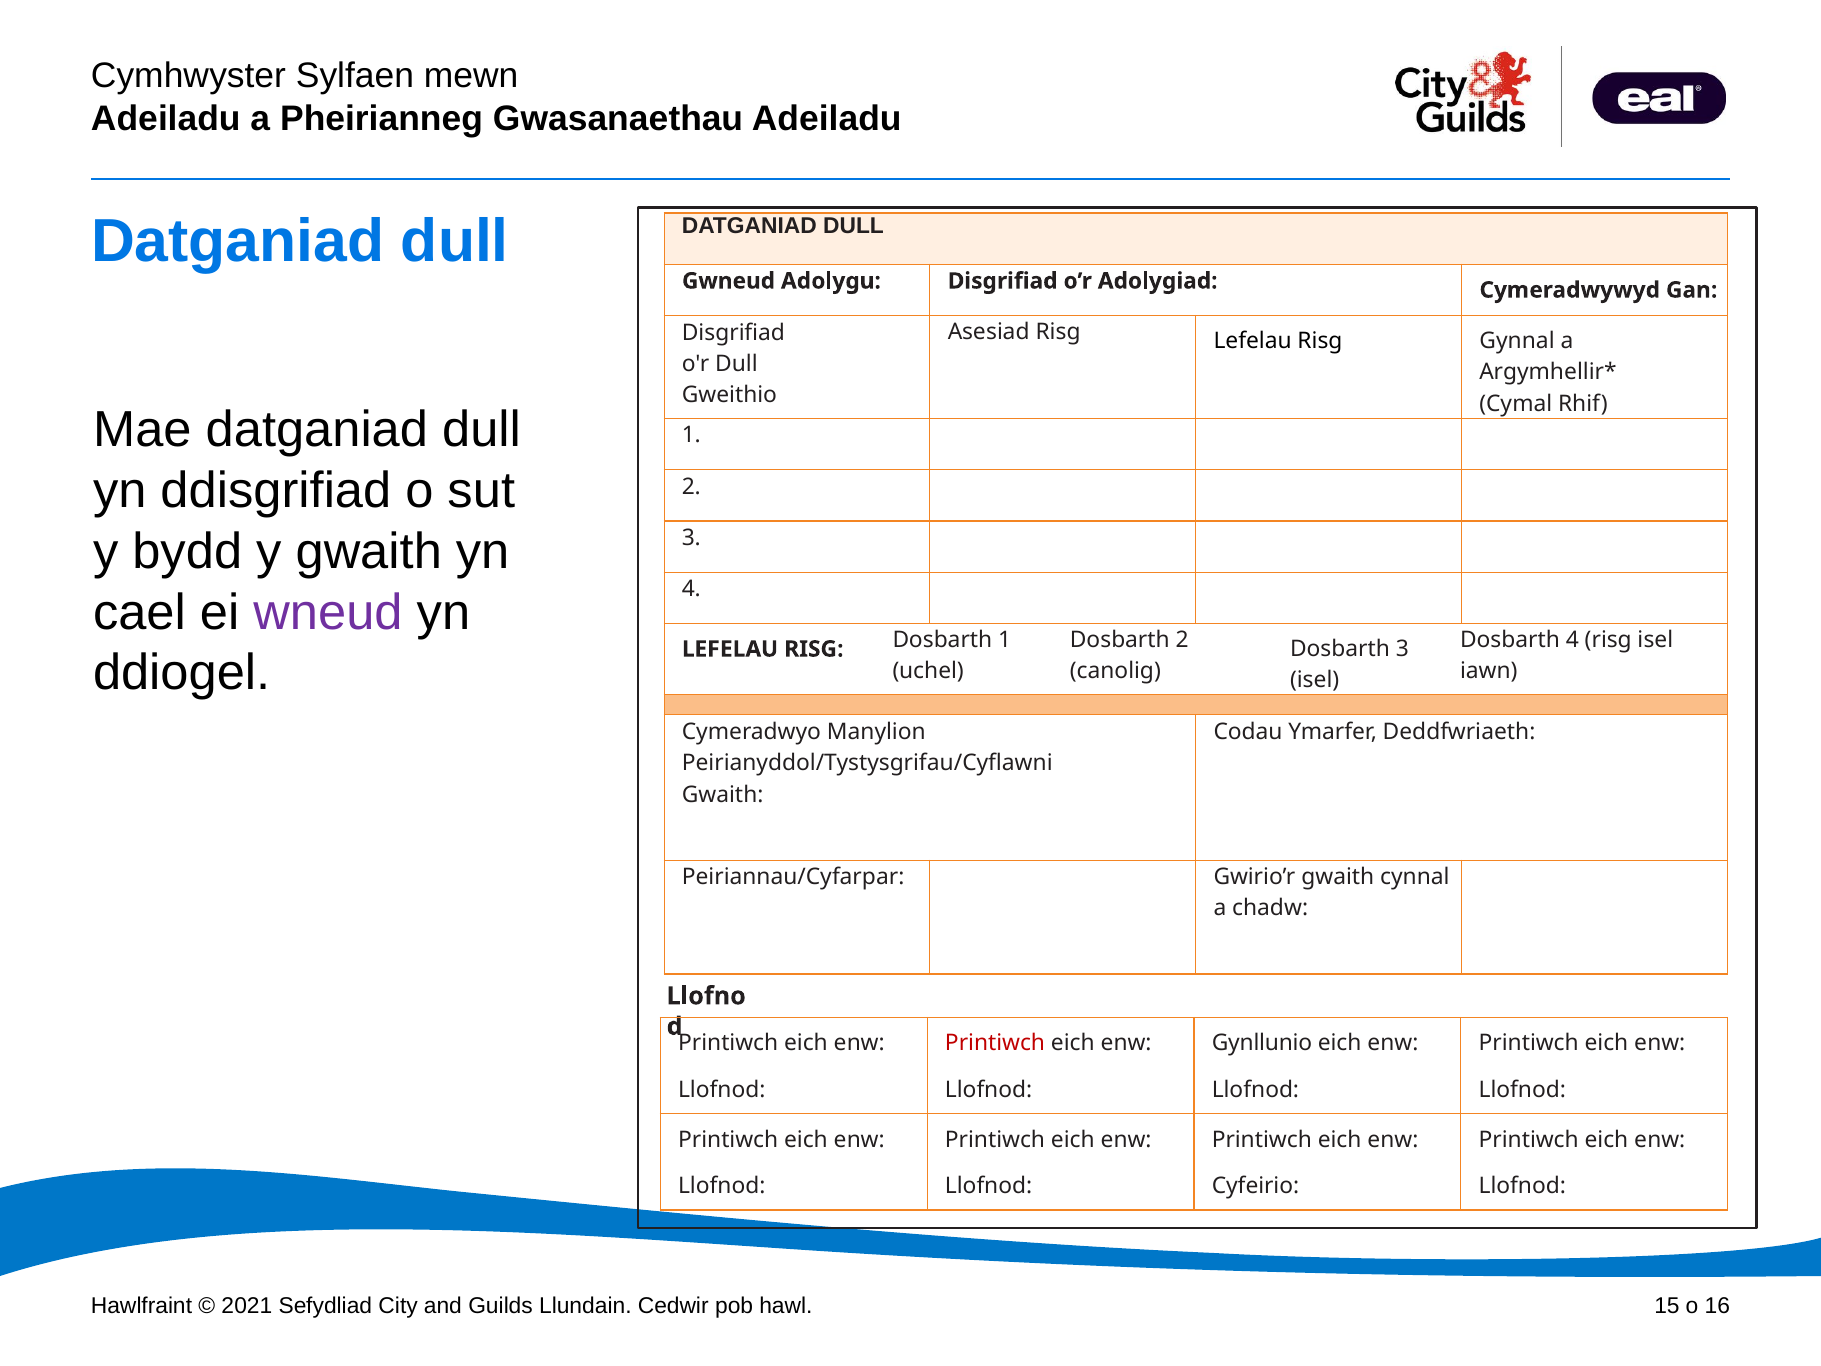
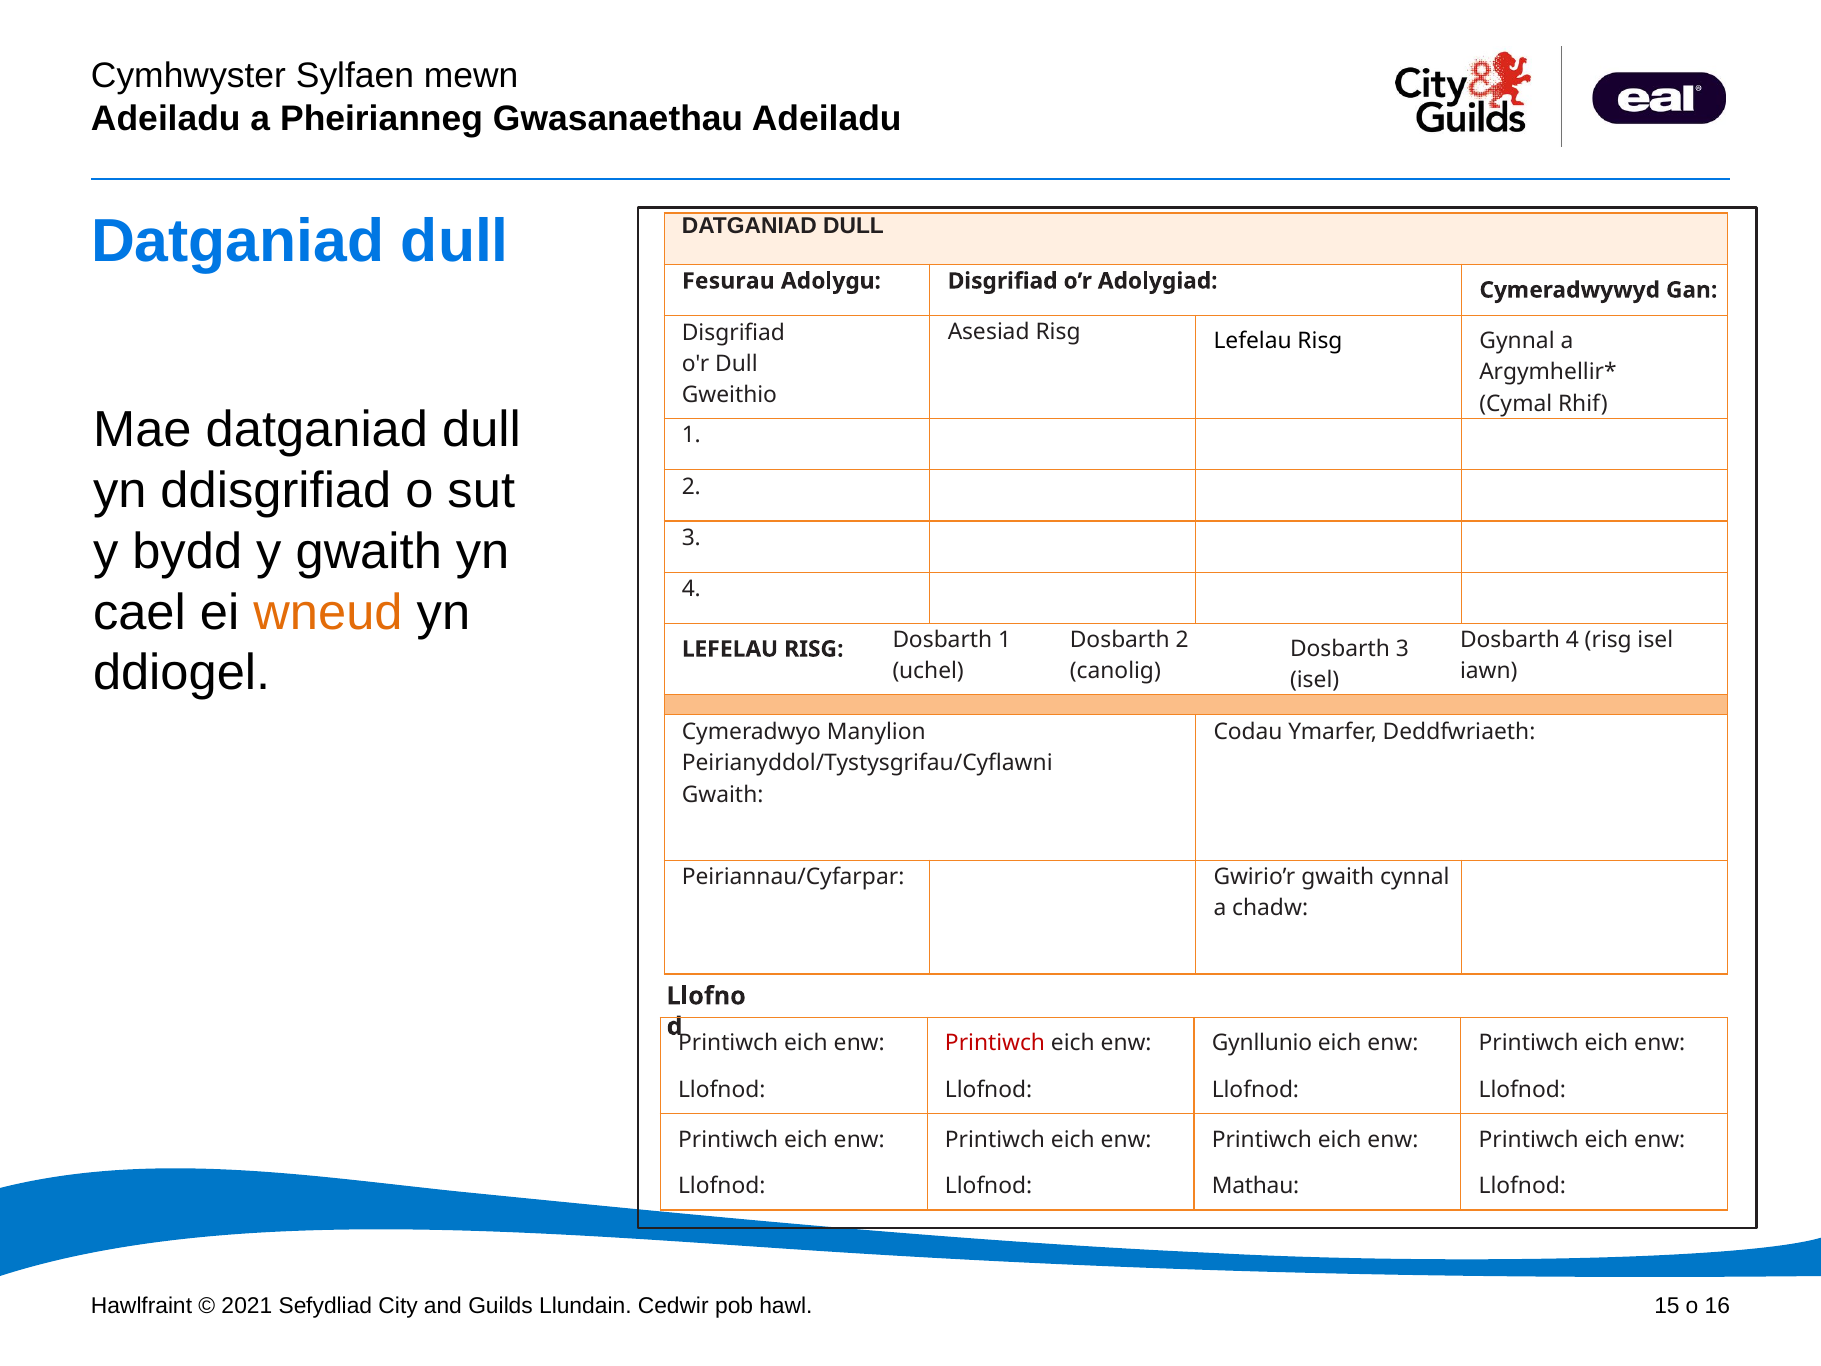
Gwneud: Gwneud -> Fesurau
wneud colour: purple -> orange
Cyfeirio: Cyfeirio -> Mathau
